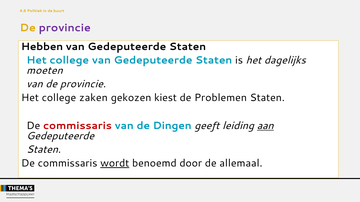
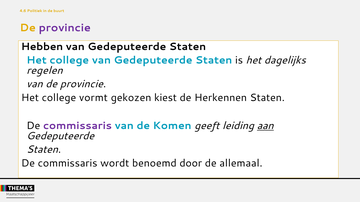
moeten: moeten -> regelen
zaken: zaken -> vormt
Problemen: Problemen -> Herkennen
commissaris at (77, 126) colour: red -> purple
Dingen: Dingen -> Komen
wordt underline: present -> none
